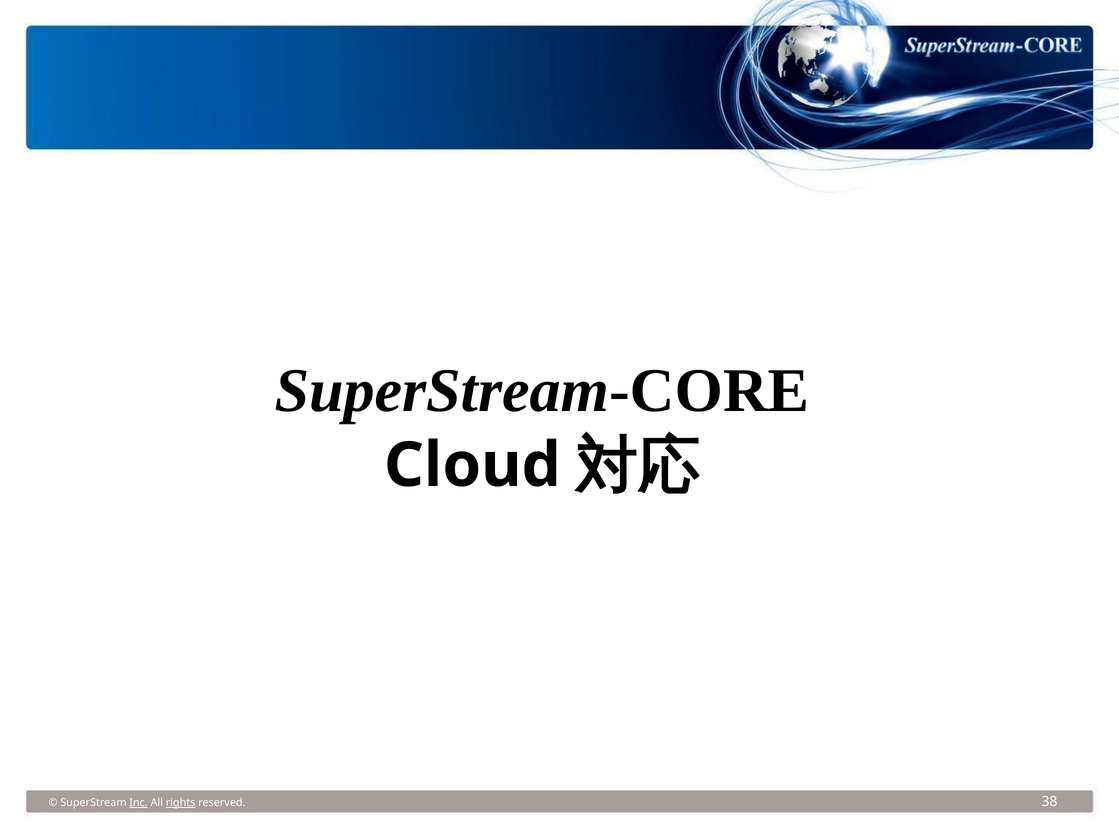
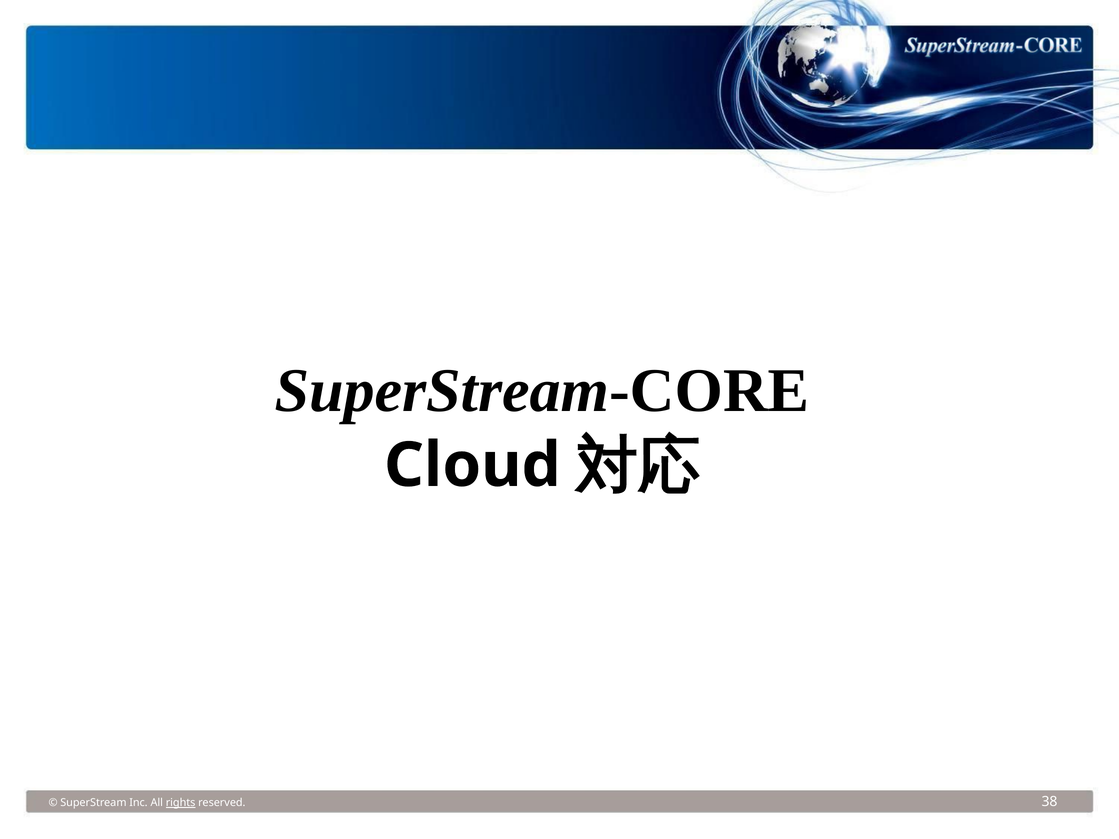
Inc underline: present -> none
